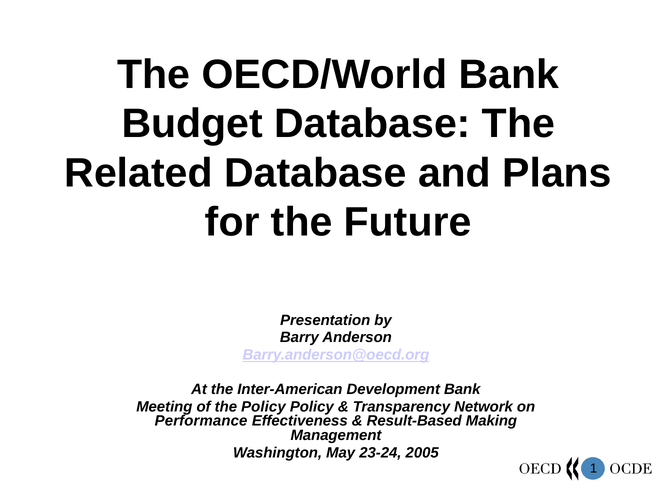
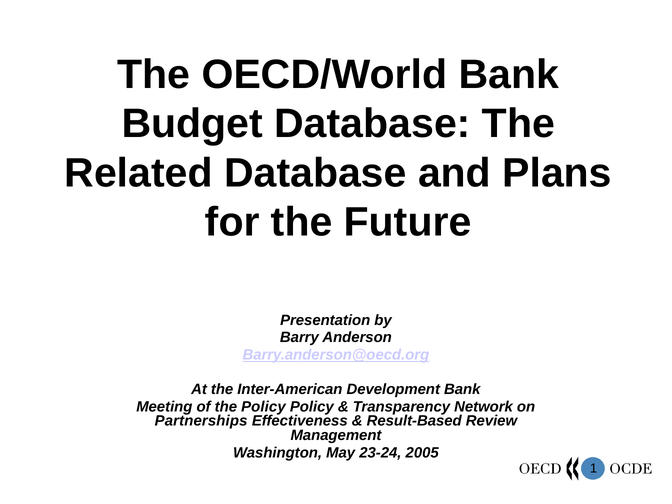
Performance: Performance -> Partnerships
Making: Making -> Review
